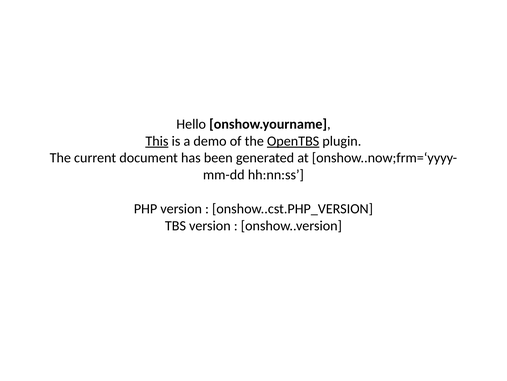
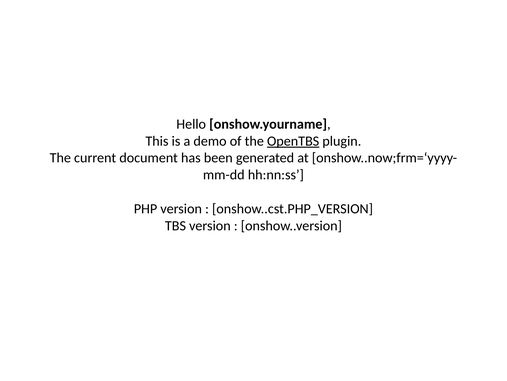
This underline: present -> none
